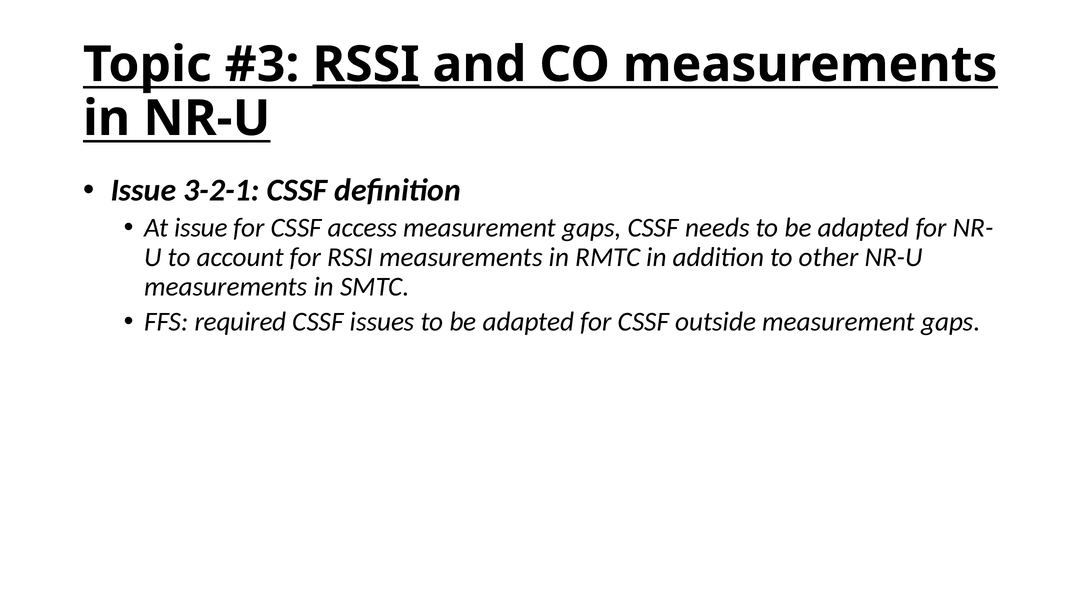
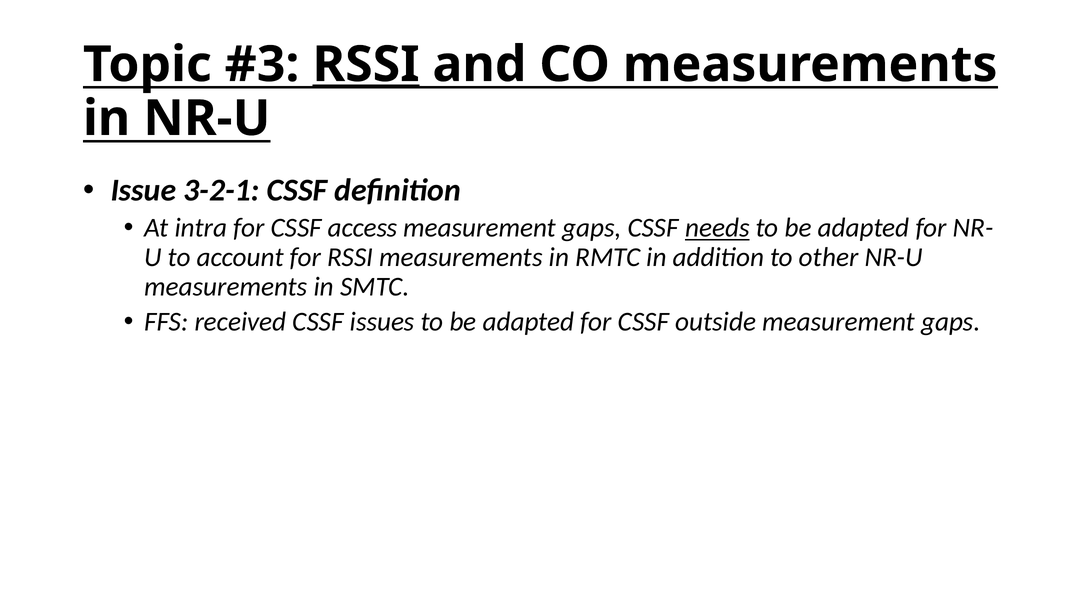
At issue: issue -> intra
needs underline: none -> present
required: required -> received
